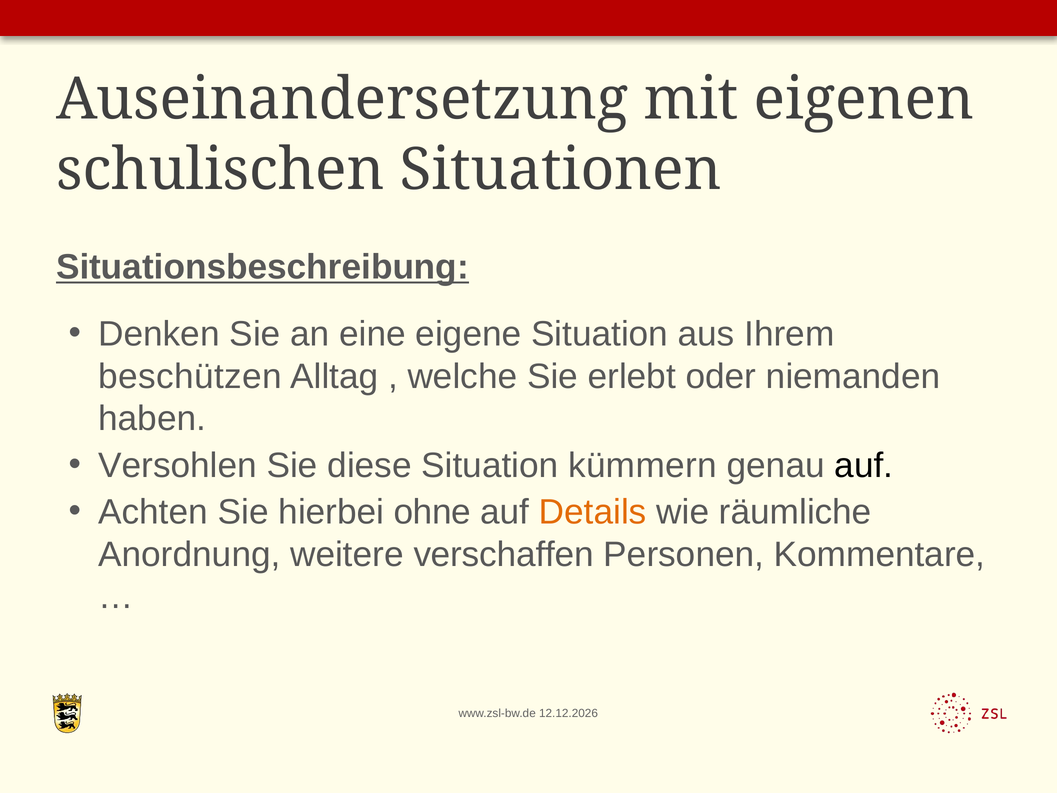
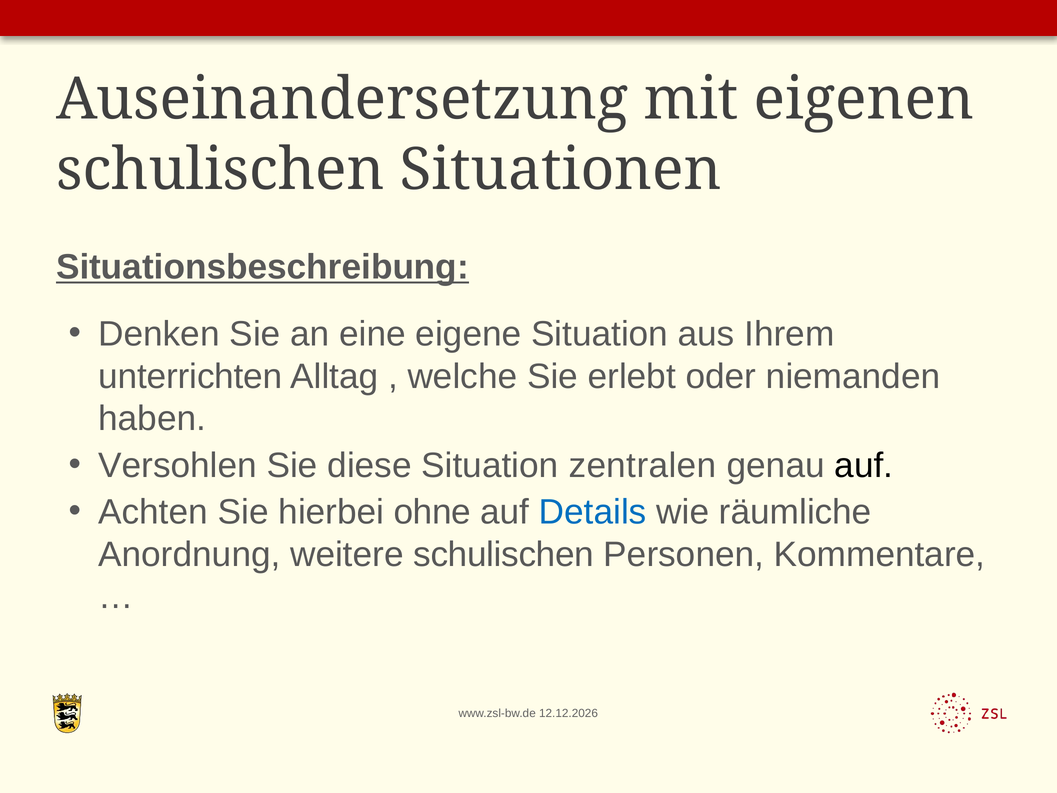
beschützen: beschützen -> unterrichten
kümmern: kümmern -> zentralen
Details colour: orange -> blue
weitere verschaffen: verschaffen -> schulischen
